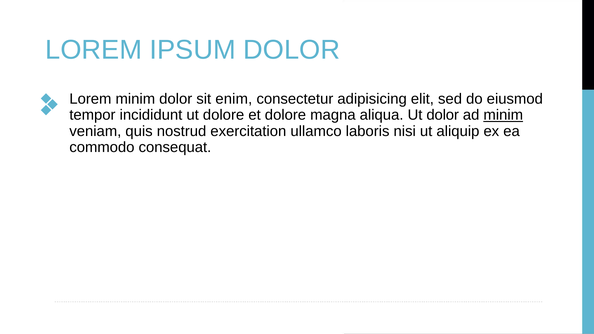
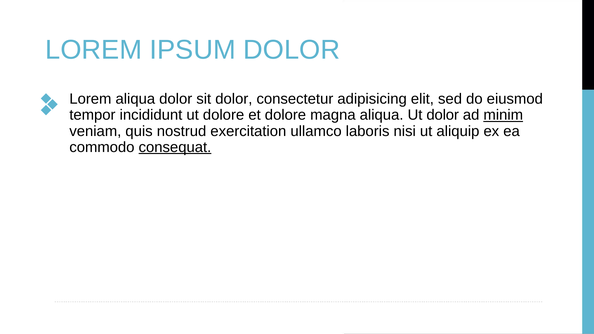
Lorem minim: minim -> aliqua
sit enim: enim -> dolor
consequat underline: none -> present
